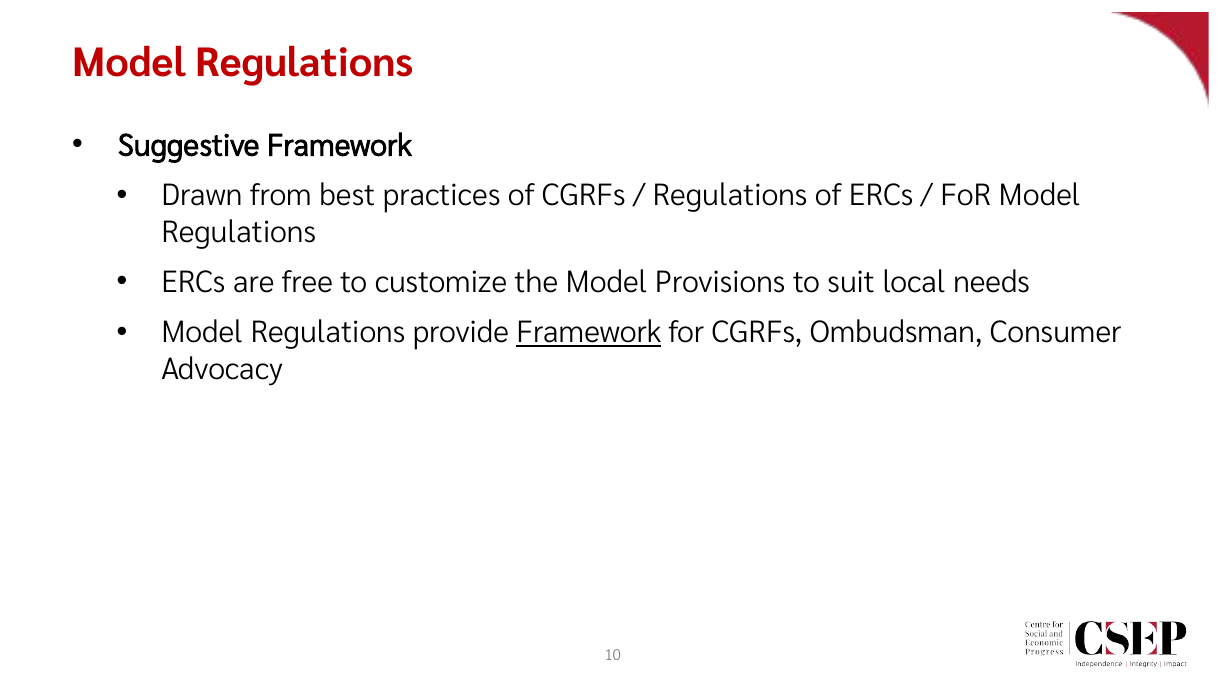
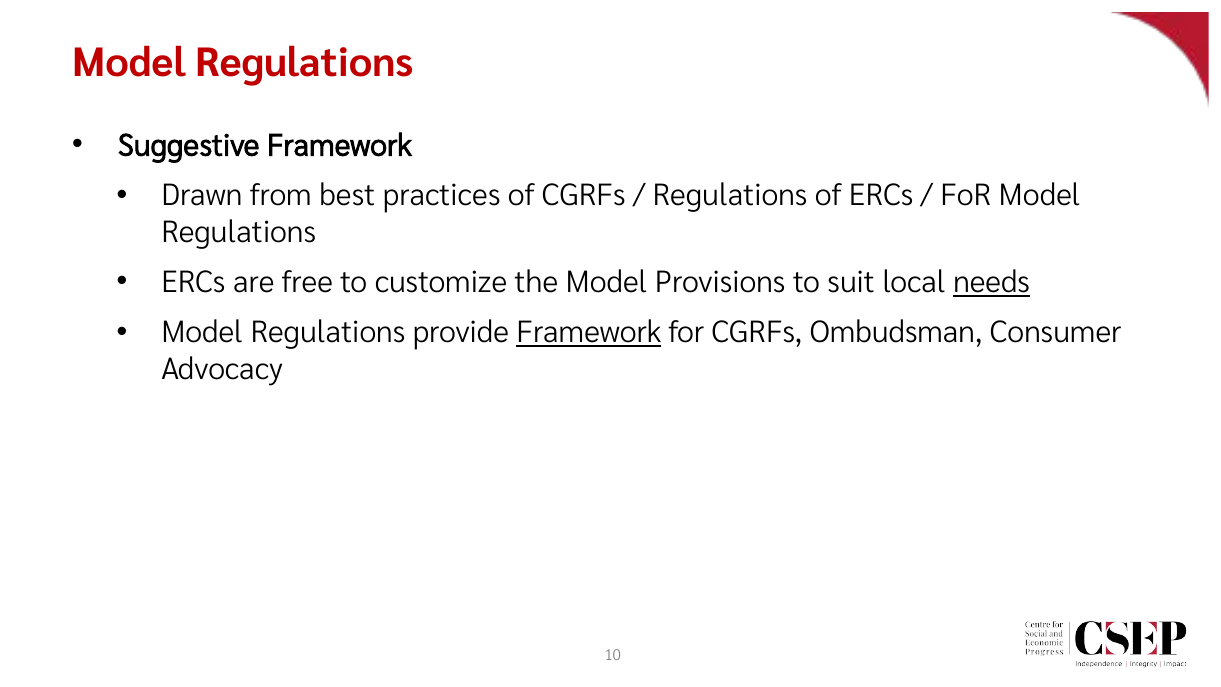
needs underline: none -> present
